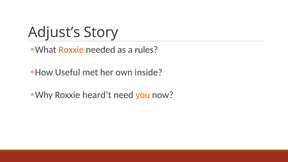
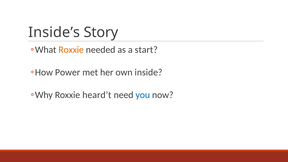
Adjust’s: Adjust’s -> Inside’s
rules: rules -> start
Useful: Useful -> Power
you colour: orange -> blue
